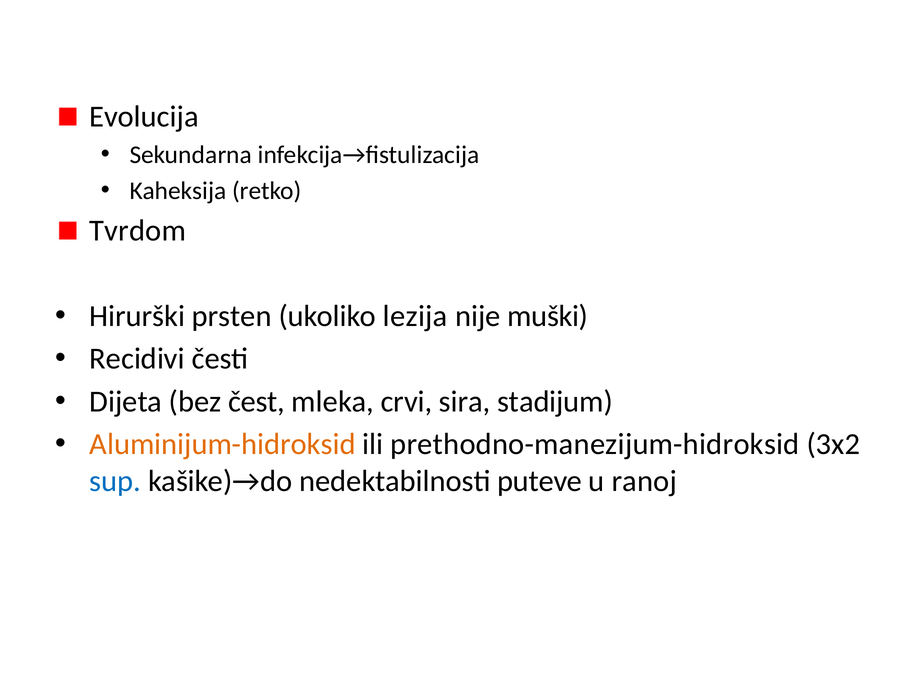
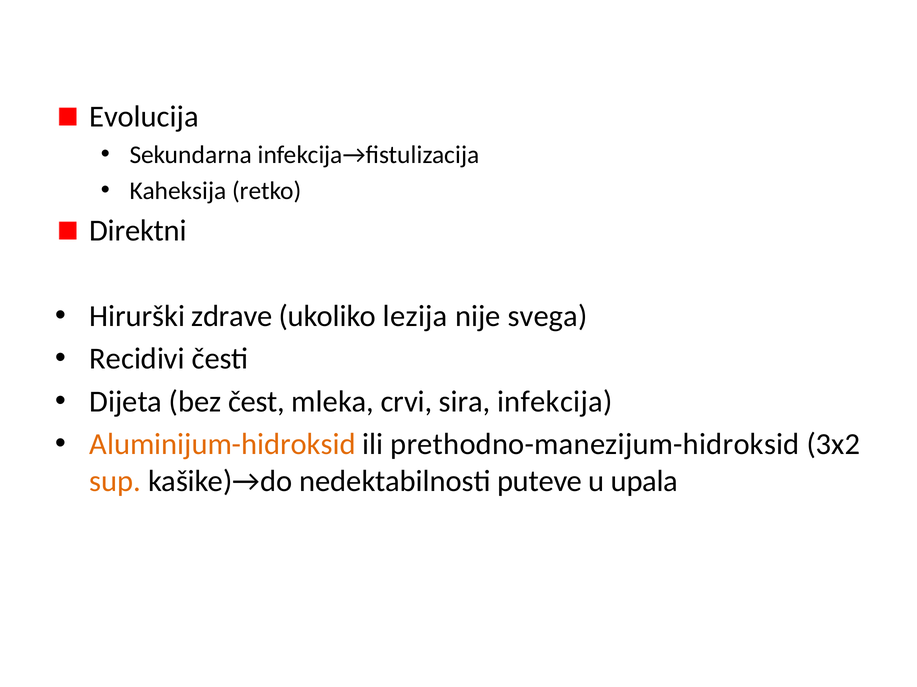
Tvrdom: Tvrdom -> Direktni
prsten: prsten -> zdrave
muški: muški -> svega
stadijum: stadijum -> infekcija
sup colour: blue -> orange
ranoj: ranoj -> upala
